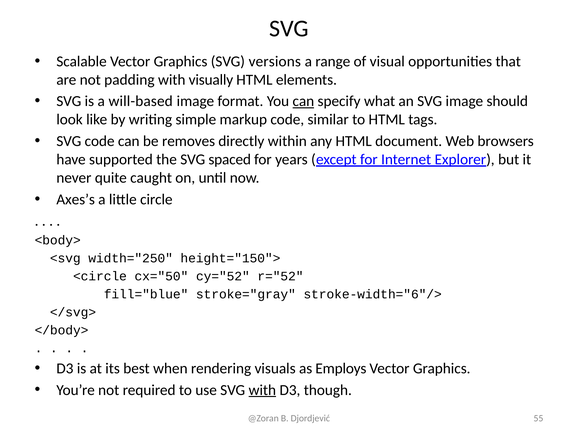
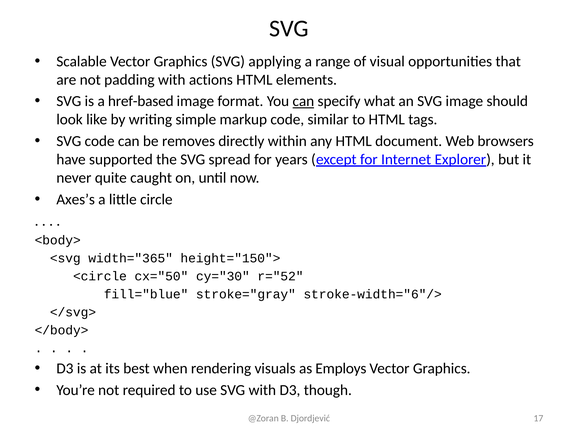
versions: versions -> applying
visually: visually -> actions
will-based: will-based -> href-based
spaced: spaced -> spread
width="250: width="250 -> width="365
cy="52: cy="52 -> cy="30
with at (262, 390) underline: present -> none
55: 55 -> 17
